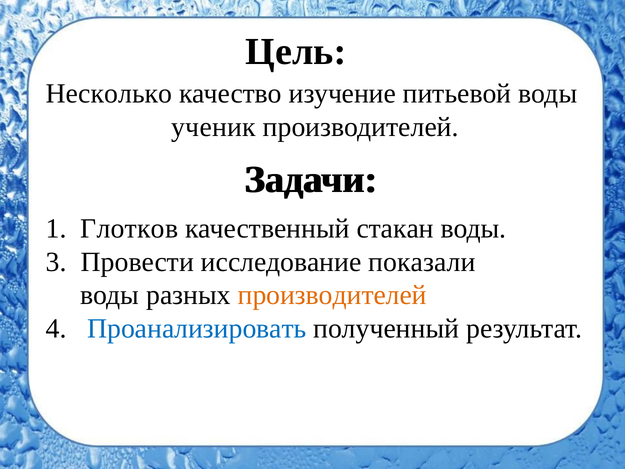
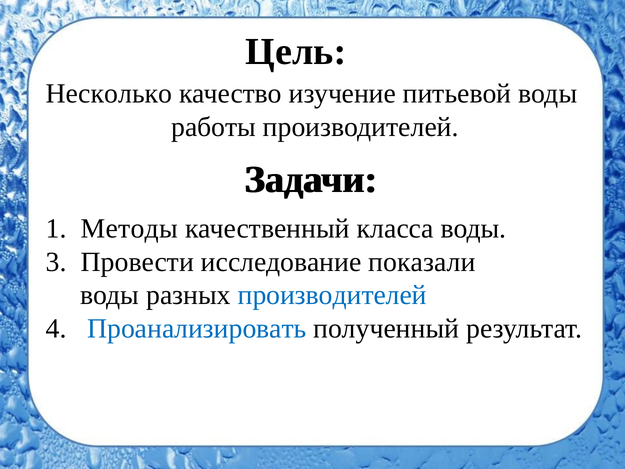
ученик: ученик -> работы
Глотков: Глотков -> Методы
стакан: стакан -> класса
производителей at (332, 295) colour: orange -> blue
